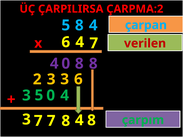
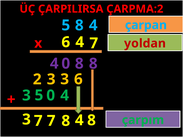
verilen: verilen -> yoldan
